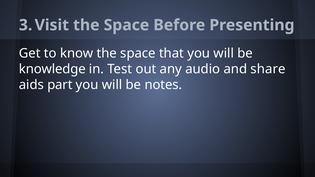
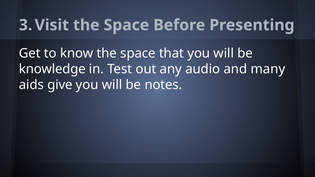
share: share -> many
part: part -> give
